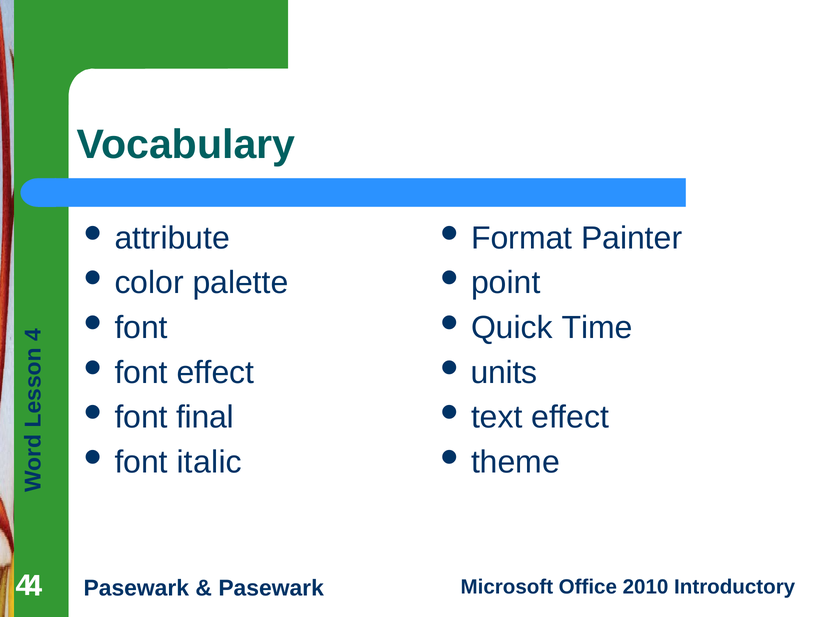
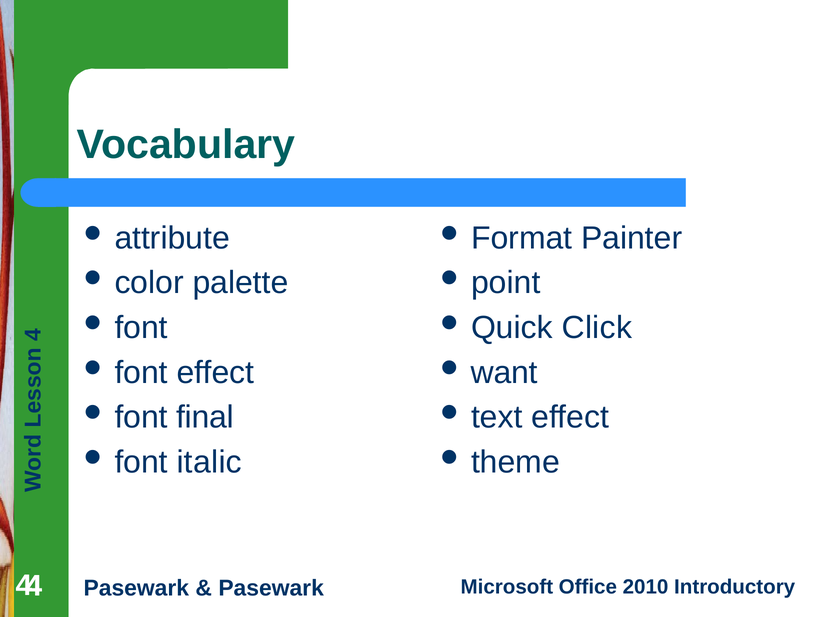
Time: Time -> Click
units: units -> want
